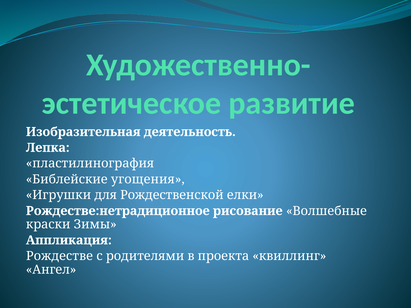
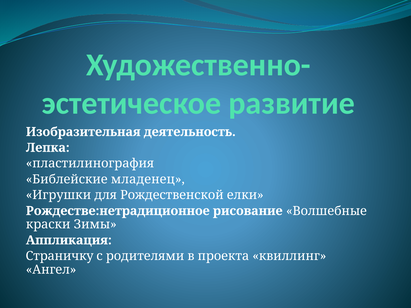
угощения: угощения -> младенец
Рождестве: Рождестве -> Страничку
